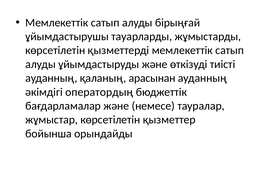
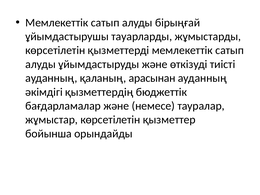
оператордың: оператордың -> қызметтердің
